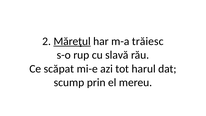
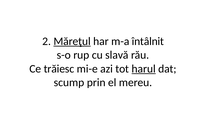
trăiesc: trăiesc -> întâlnit
scăpat: scăpat -> trăiesc
harul underline: none -> present
